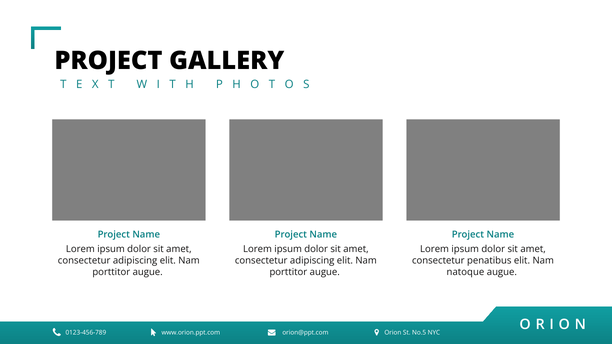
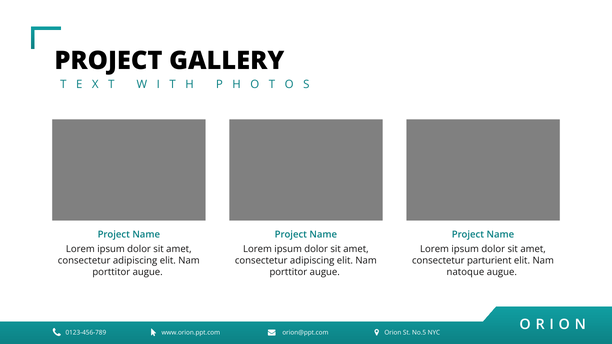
penatibus: penatibus -> parturient
